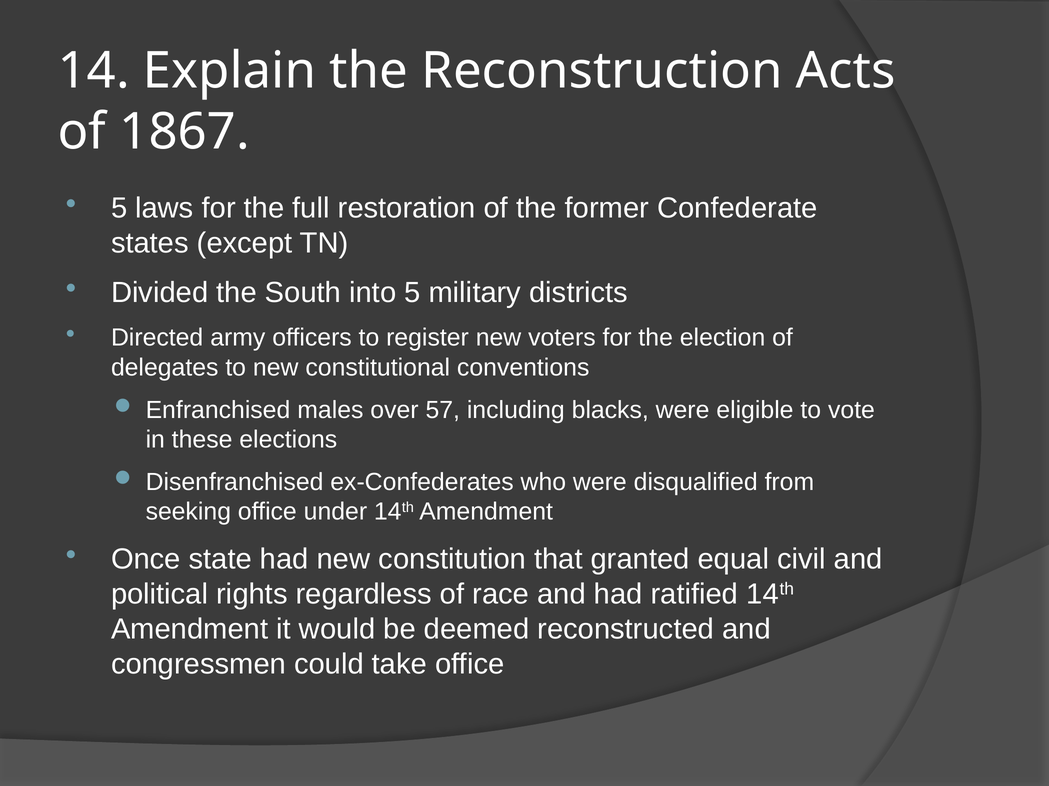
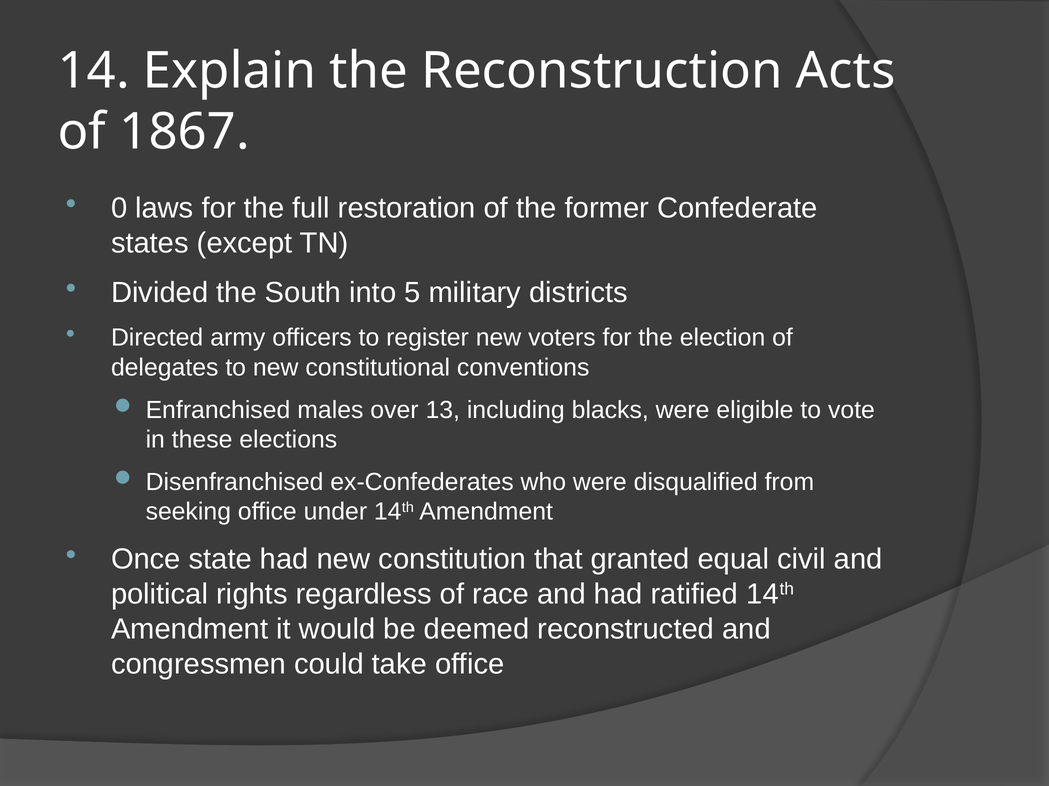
5 at (119, 208): 5 -> 0
57: 57 -> 13
